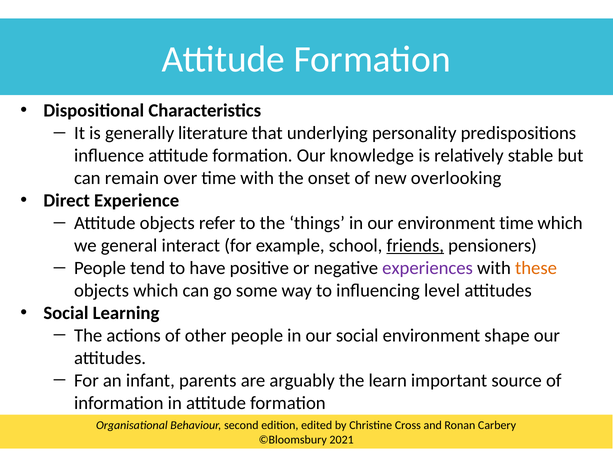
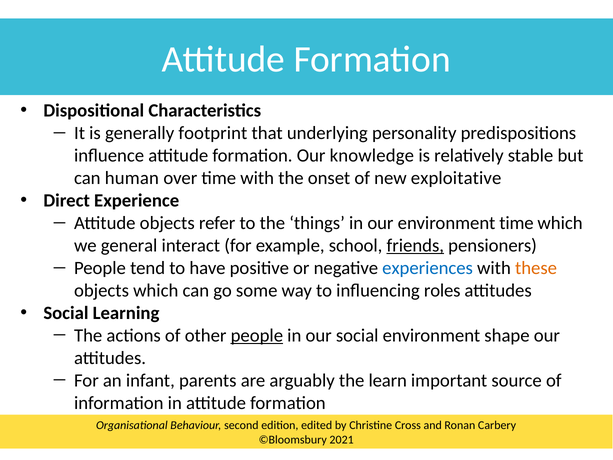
literature: literature -> footprint
remain: remain -> human
overlooking: overlooking -> exploitative
experiences colour: purple -> blue
level: level -> roles
people at (257, 335) underline: none -> present
